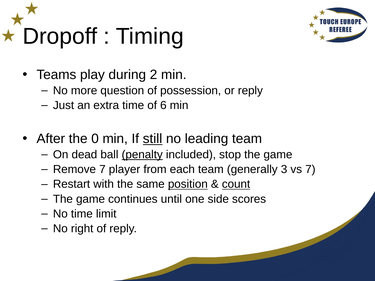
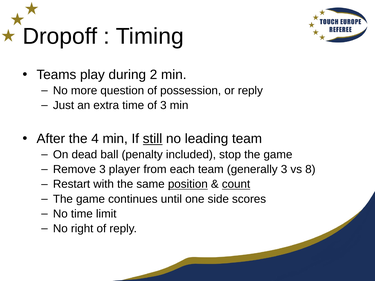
of 6: 6 -> 3
0: 0 -> 4
penalty underline: present -> none
Remove 7: 7 -> 3
vs 7: 7 -> 8
